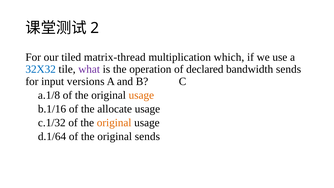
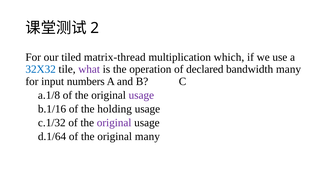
bandwidth sends: sends -> many
versions: versions -> numbers
usage at (141, 95) colour: orange -> purple
allocate: allocate -> holding
original at (114, 123) colour: orange -> purple
original sends: sends -> many
